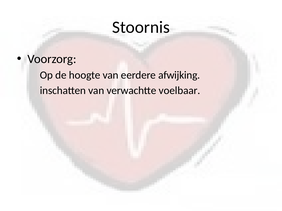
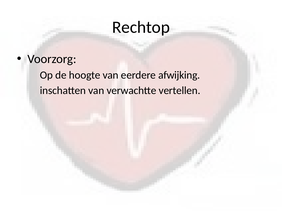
Stoornis: Stoornis -> Rechtop
voelbaar: voelbaar -> vertellen
